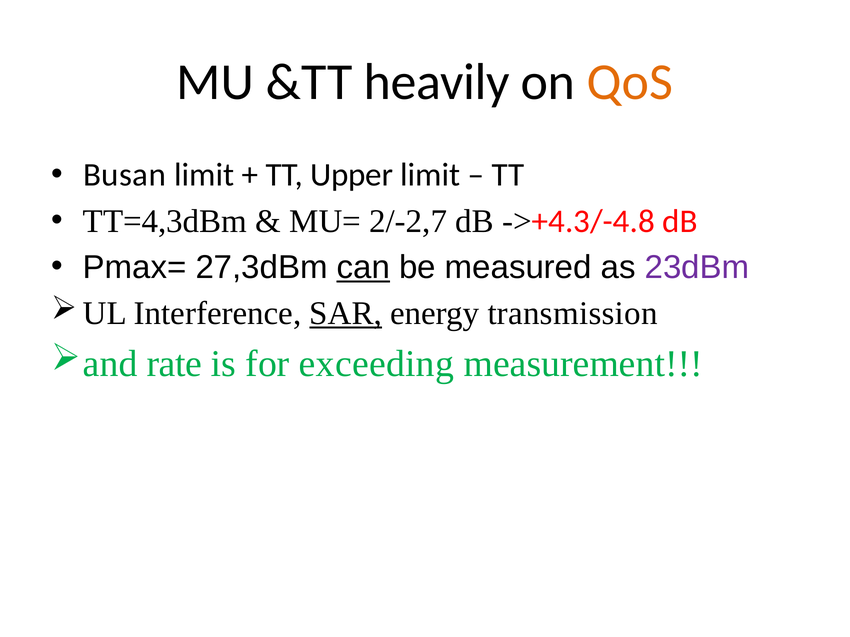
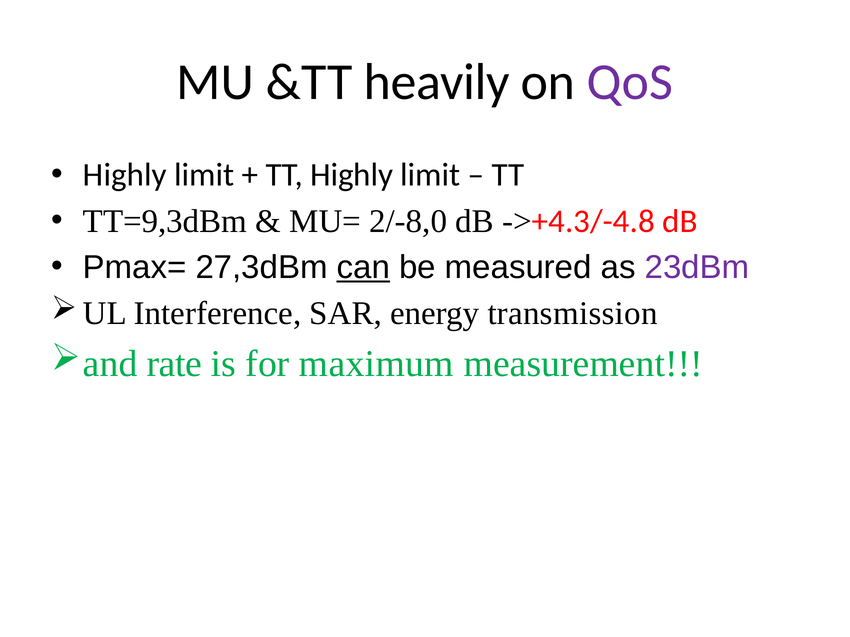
QoS colour: orange -> purple
Busan at (125, 175): Busan -> Highly
TT Upper: Upper -> Highly
TT=4,3dBm: TT=4,3dBm -> TT=9,3dBm
2/-2,7: 2/-2,7 -> 2/-8,0
SAR underline: present -> none
exceeding: exceeding -> maximum
